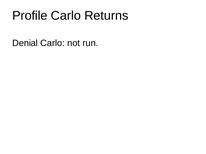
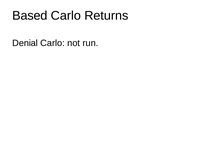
Profile: Profile -> Based
